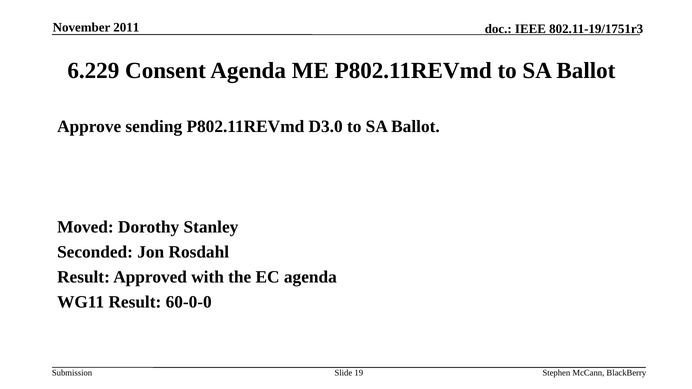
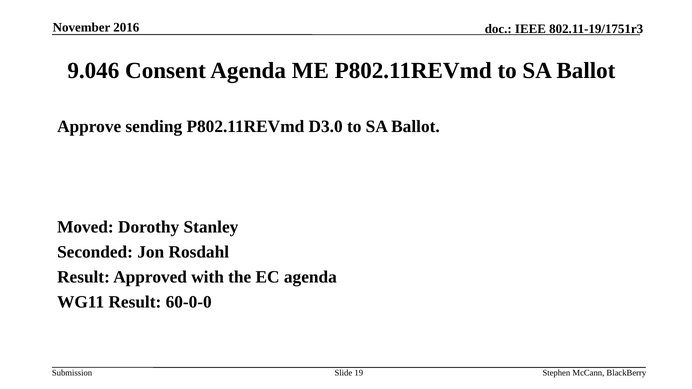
2011: 2011 -> 2016
6.229: 6.229 -> 9.046
